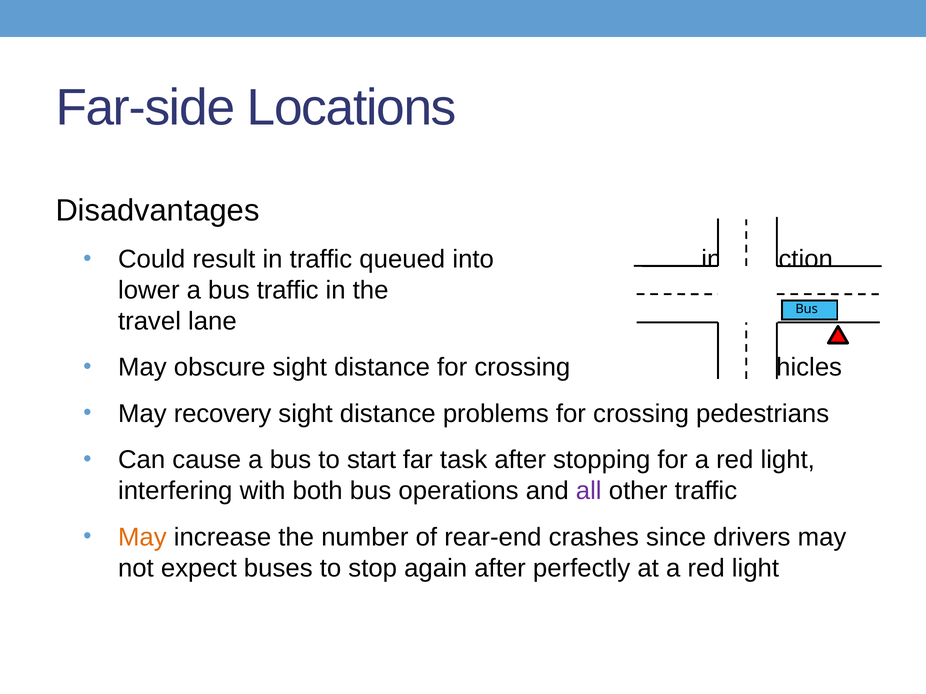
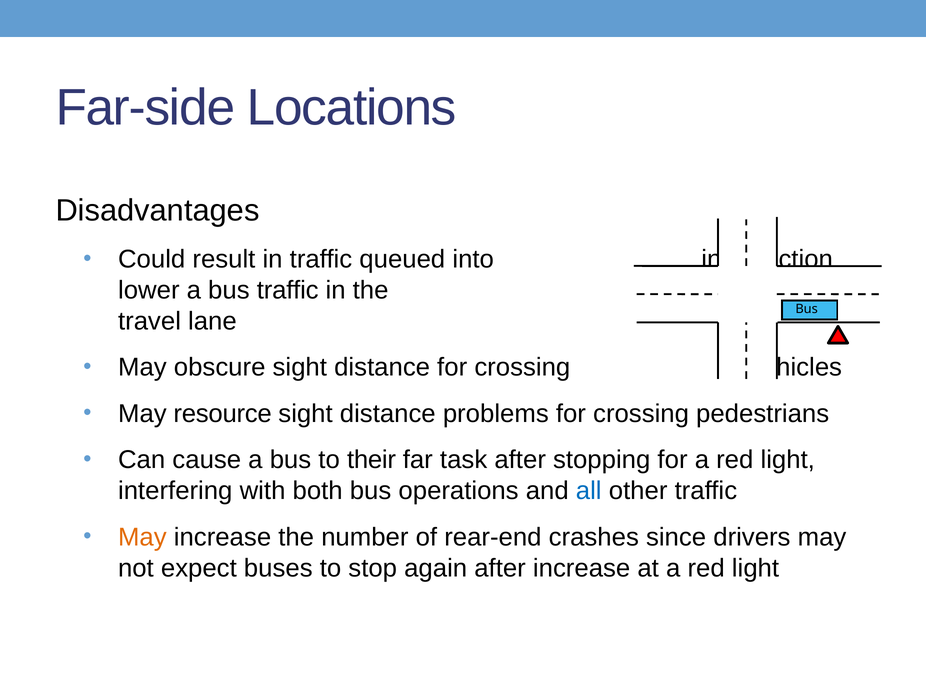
recovery: recovery -> resource
start: start -> their
all colour: purple -> blue
after perfectly: perfectly -> increase
